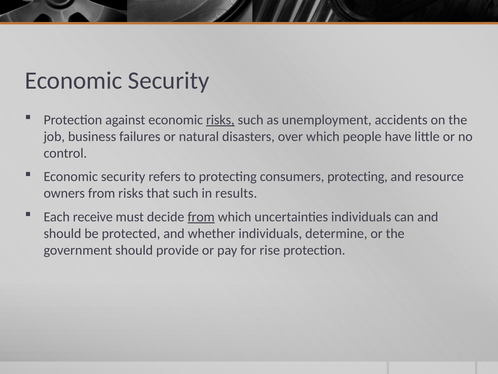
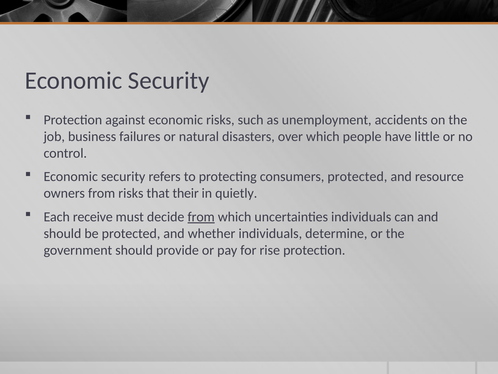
risks at (220, 120) underline: present -> none
consumers protecting: protecting -> protected
that such: such -> their
results: results -> quietly
